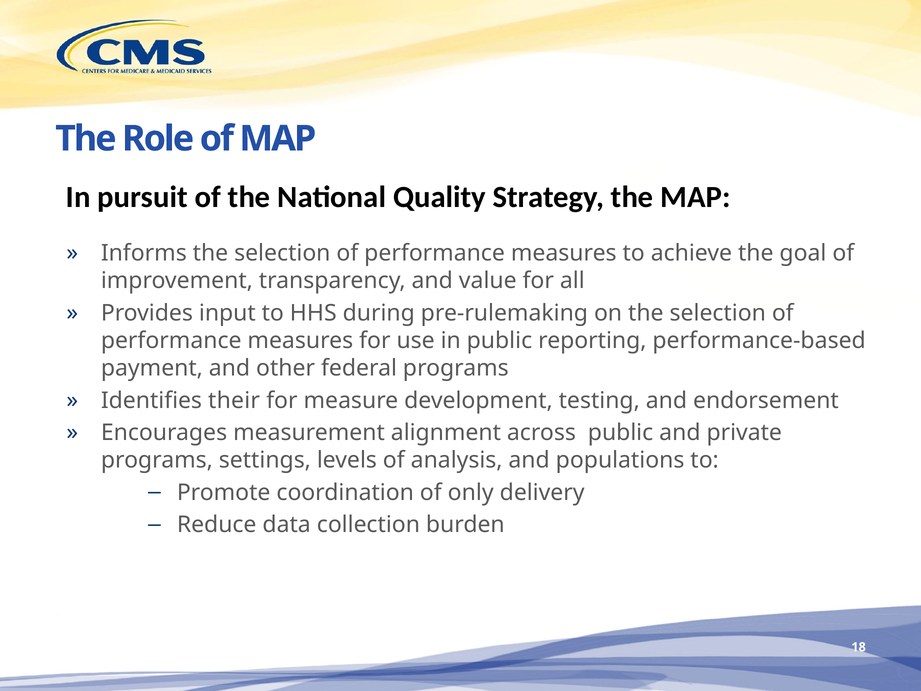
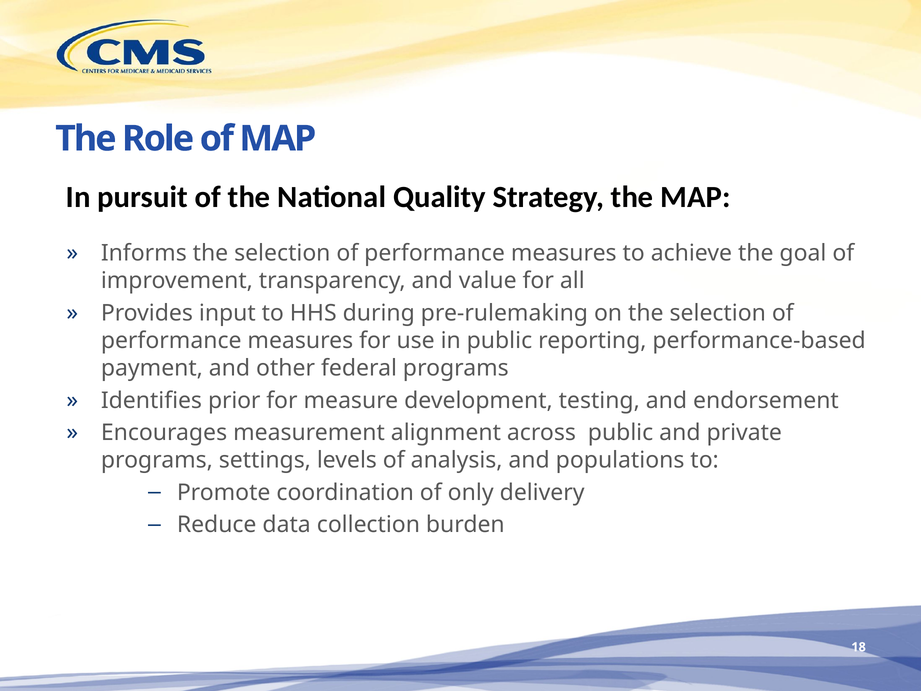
their: their -> prior
